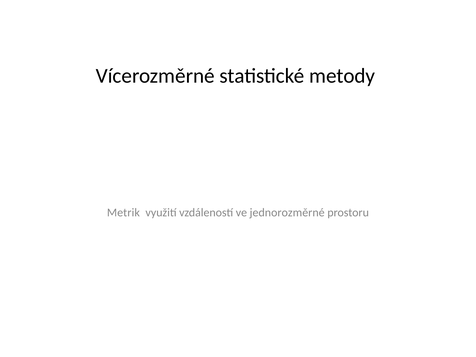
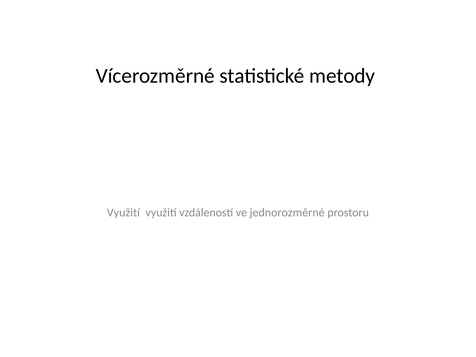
Metrik at (123, 213): Metrik -> Využití
